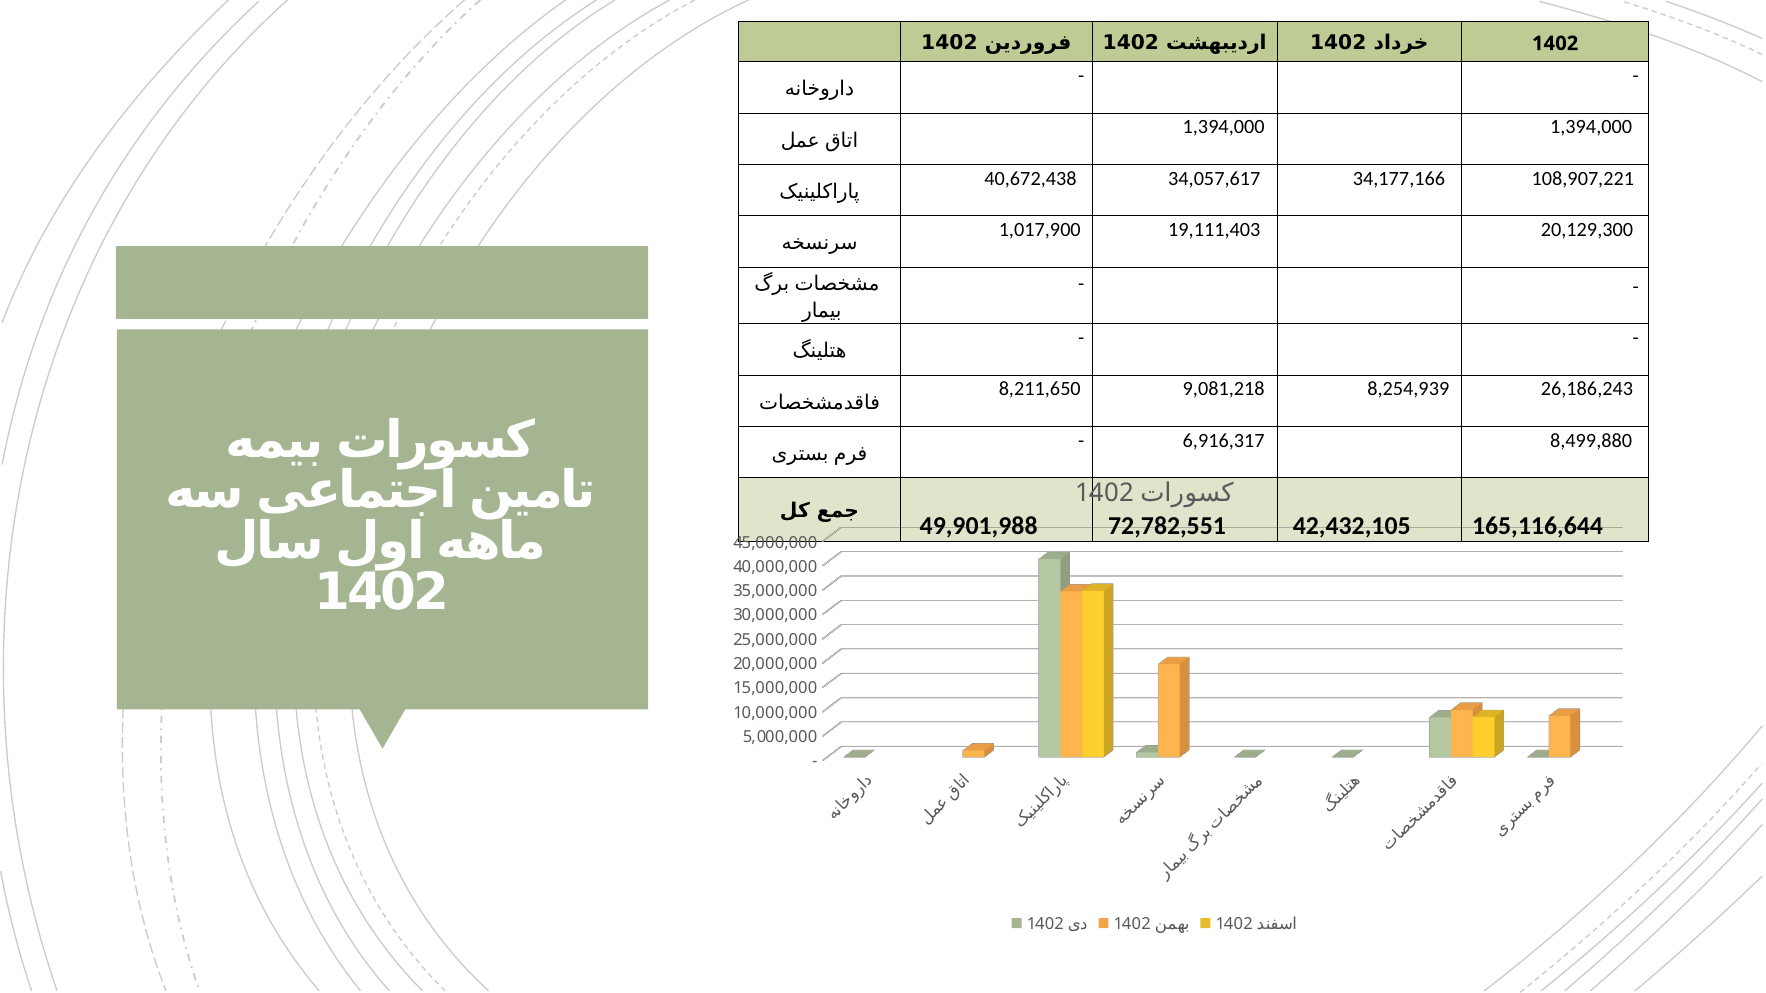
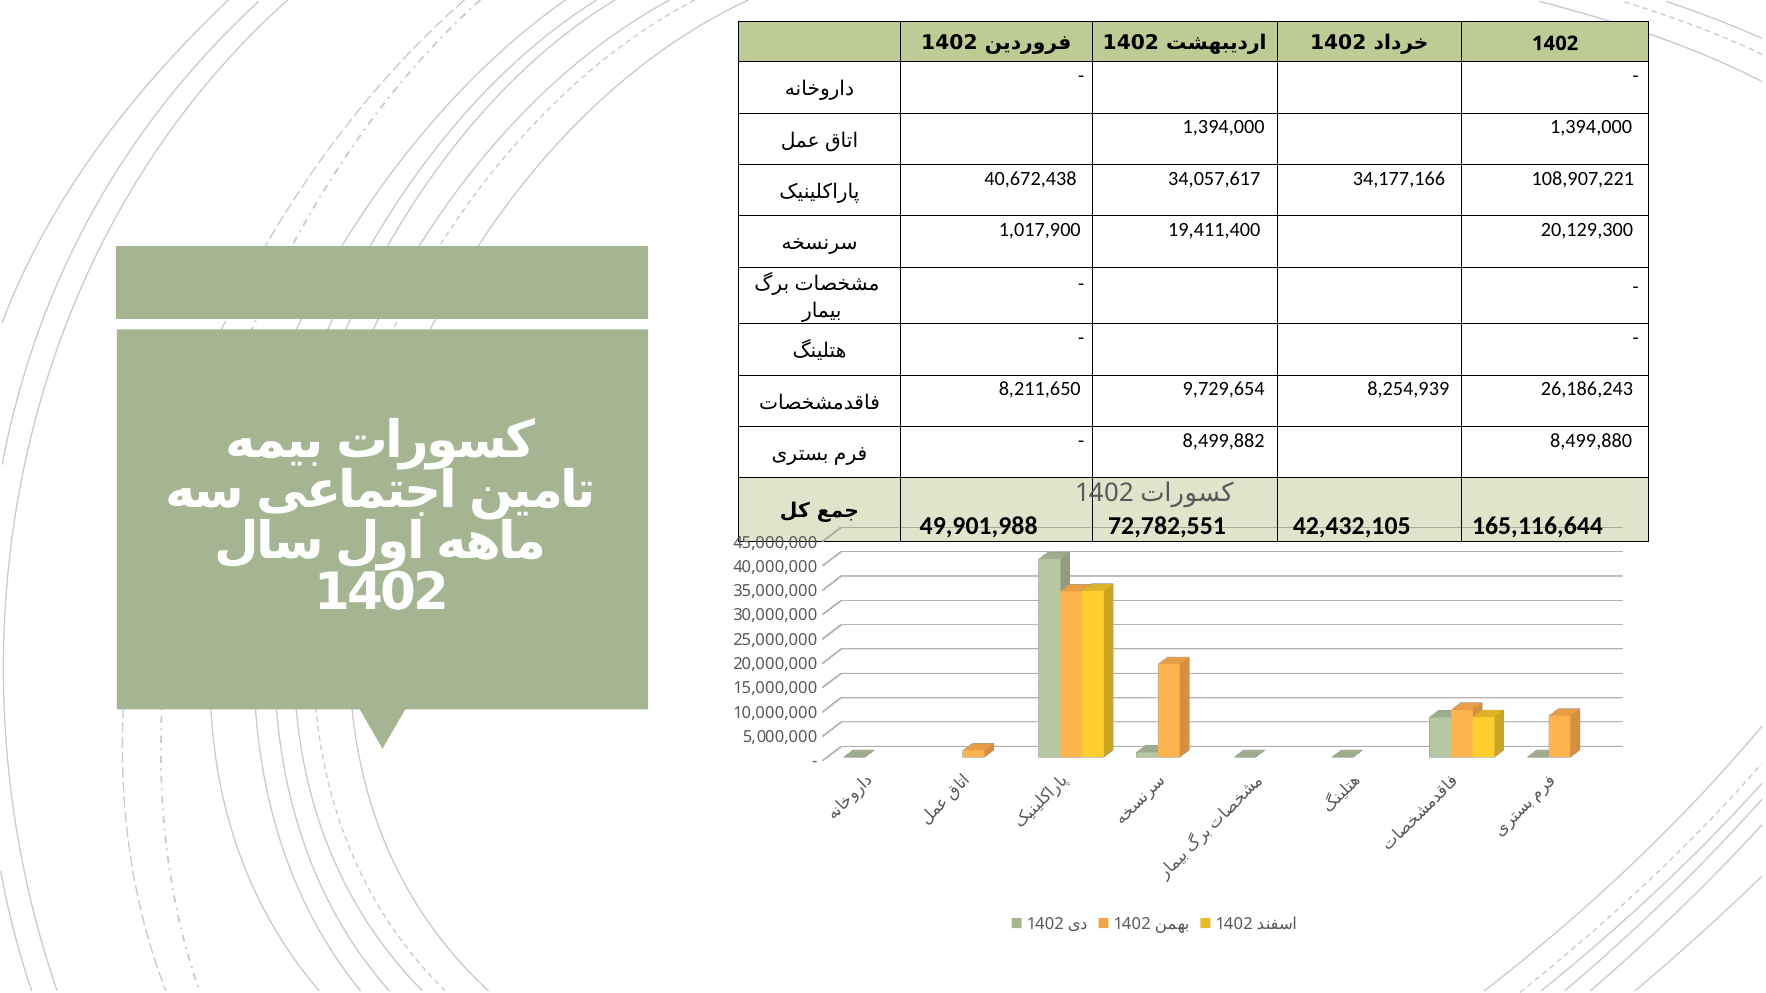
19,111,403: 19,111,403 -> 19,411,400
9,081,218: 9,081,218 -> 9,729,654
6,916,317: 6,916,317 -> 8,499,882
